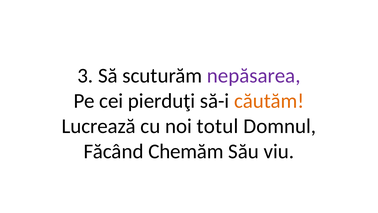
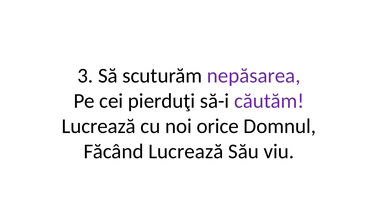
căutăm colour: orange -> purple
totul: totul -> orice
Făcând Chemăm: Chemăm -> Lucrează
